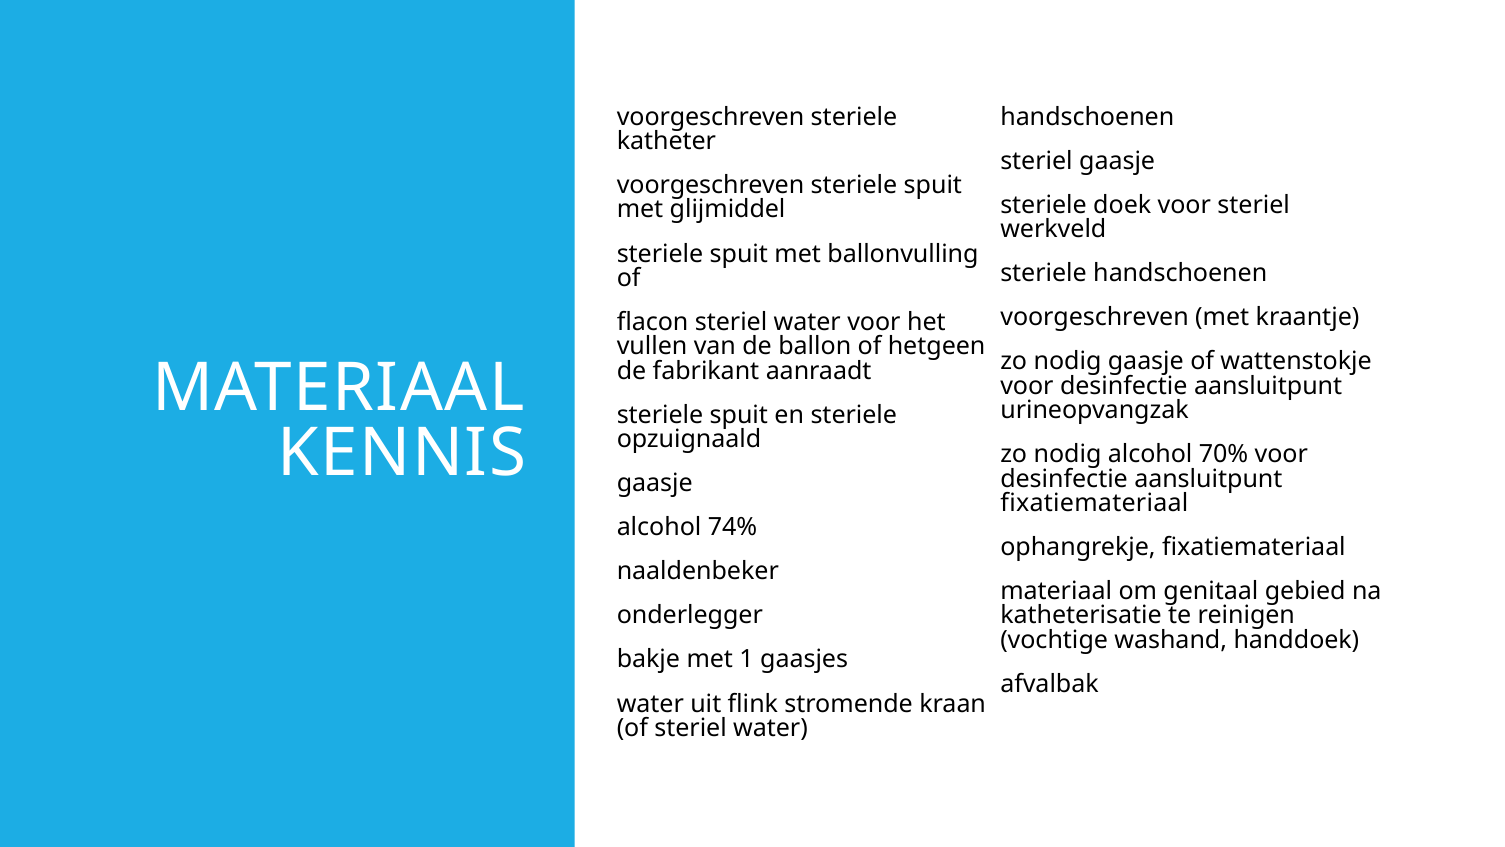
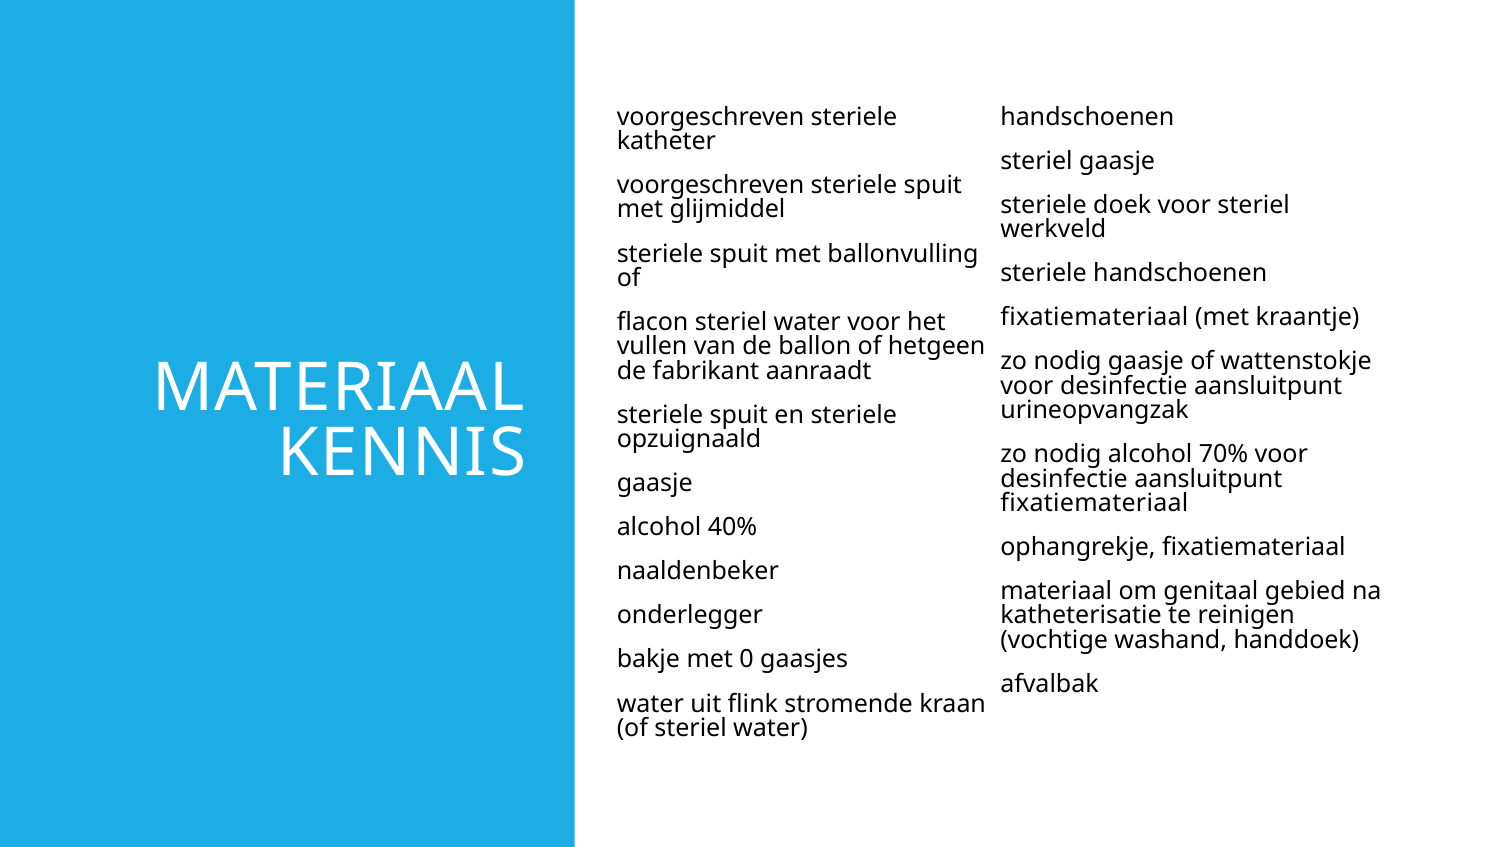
voorgeschreven at (1095, 317): voorgeschreven -> fixatiemateriaal
74%: 74% -> 40%
1: 1 -> 0
